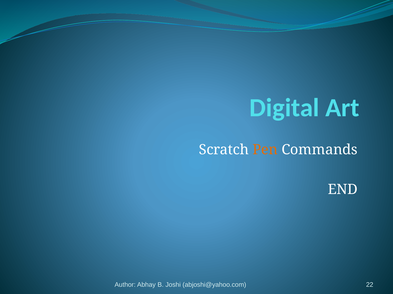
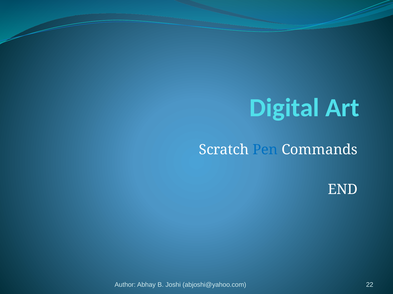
Pen colour: orange -> blue
